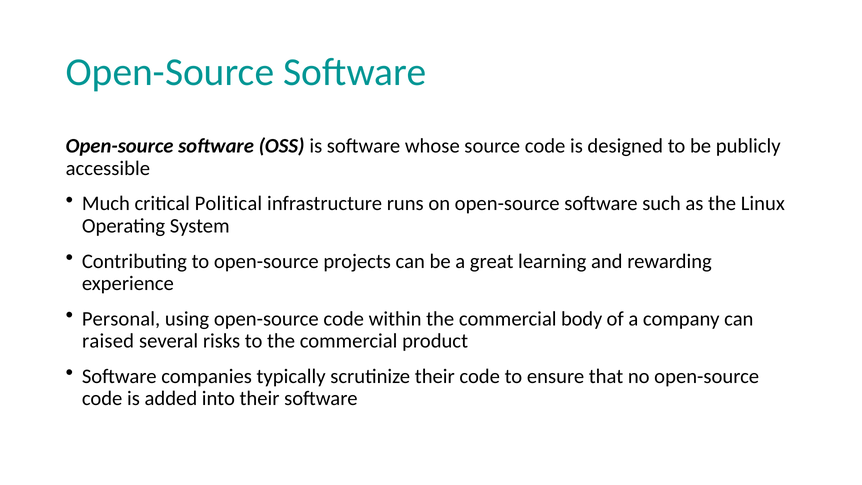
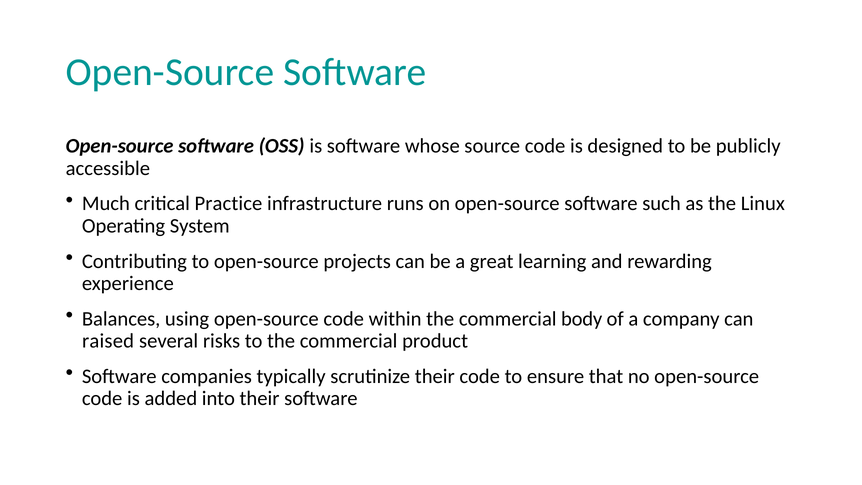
Political: Political -> Practice
Personal: Personal -> Balances
